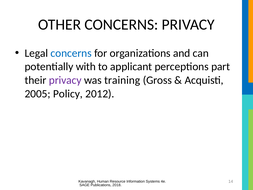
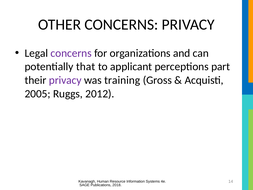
concerns at (71, 53) colour: blue -> purple
with: with -> that
Policy: Policy -> Ruggs
